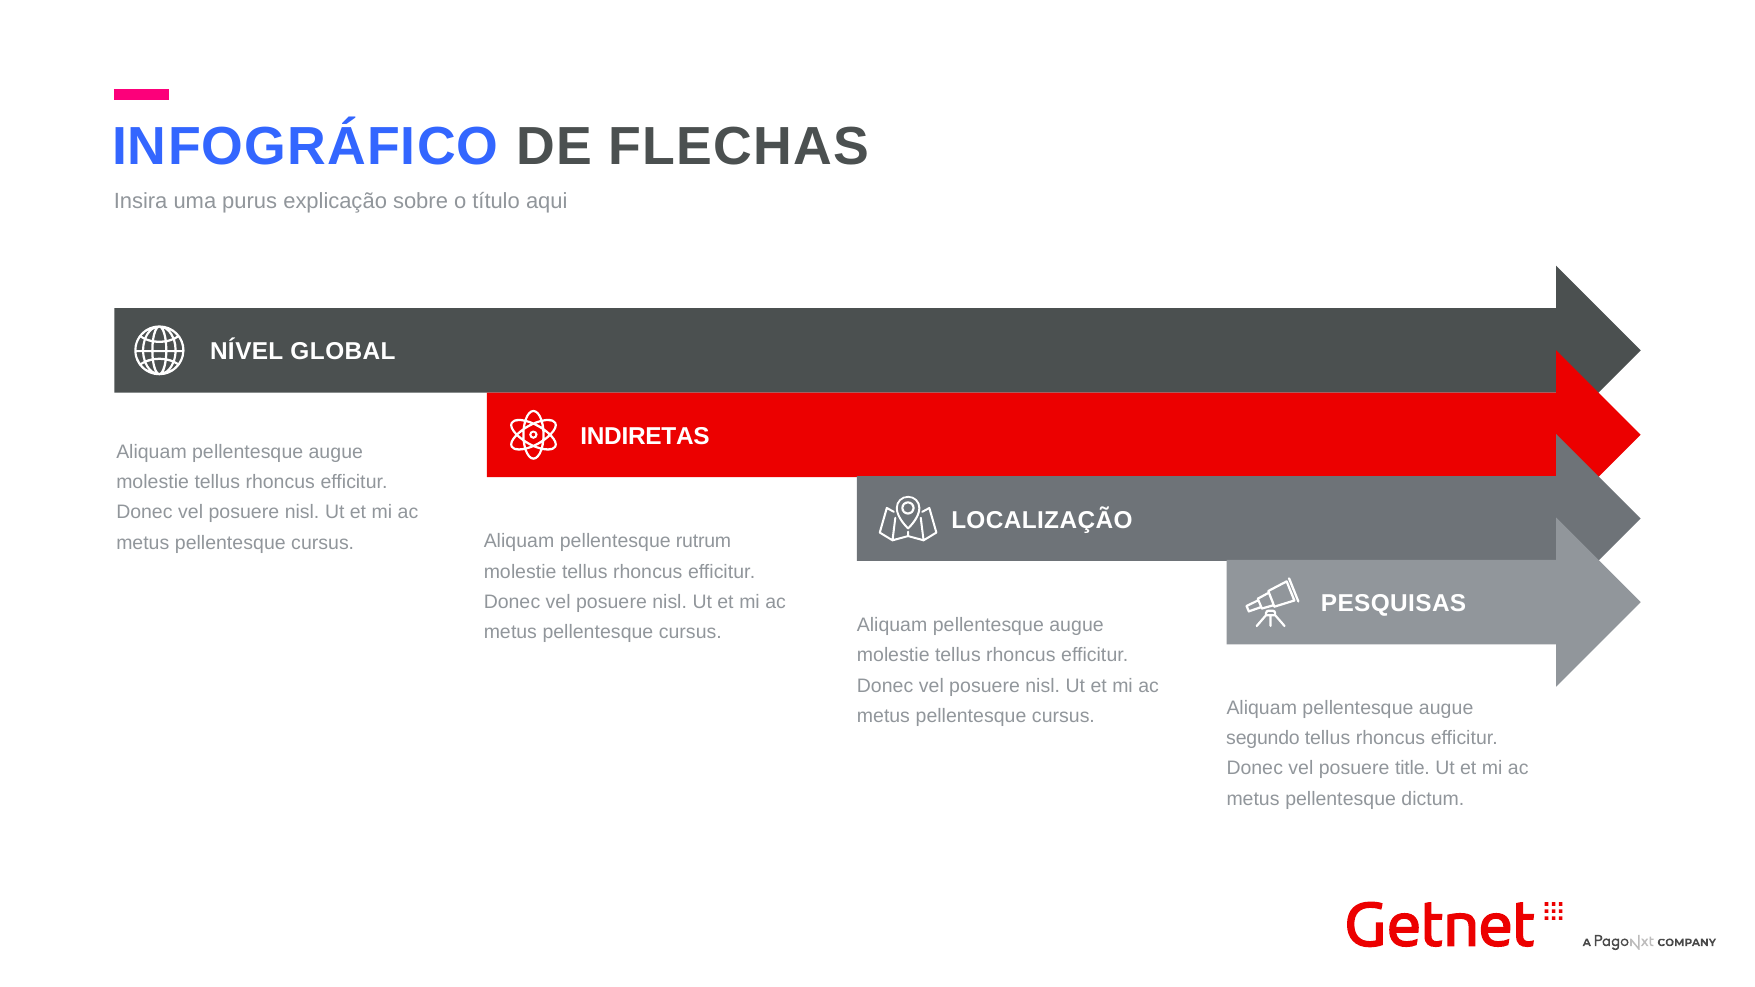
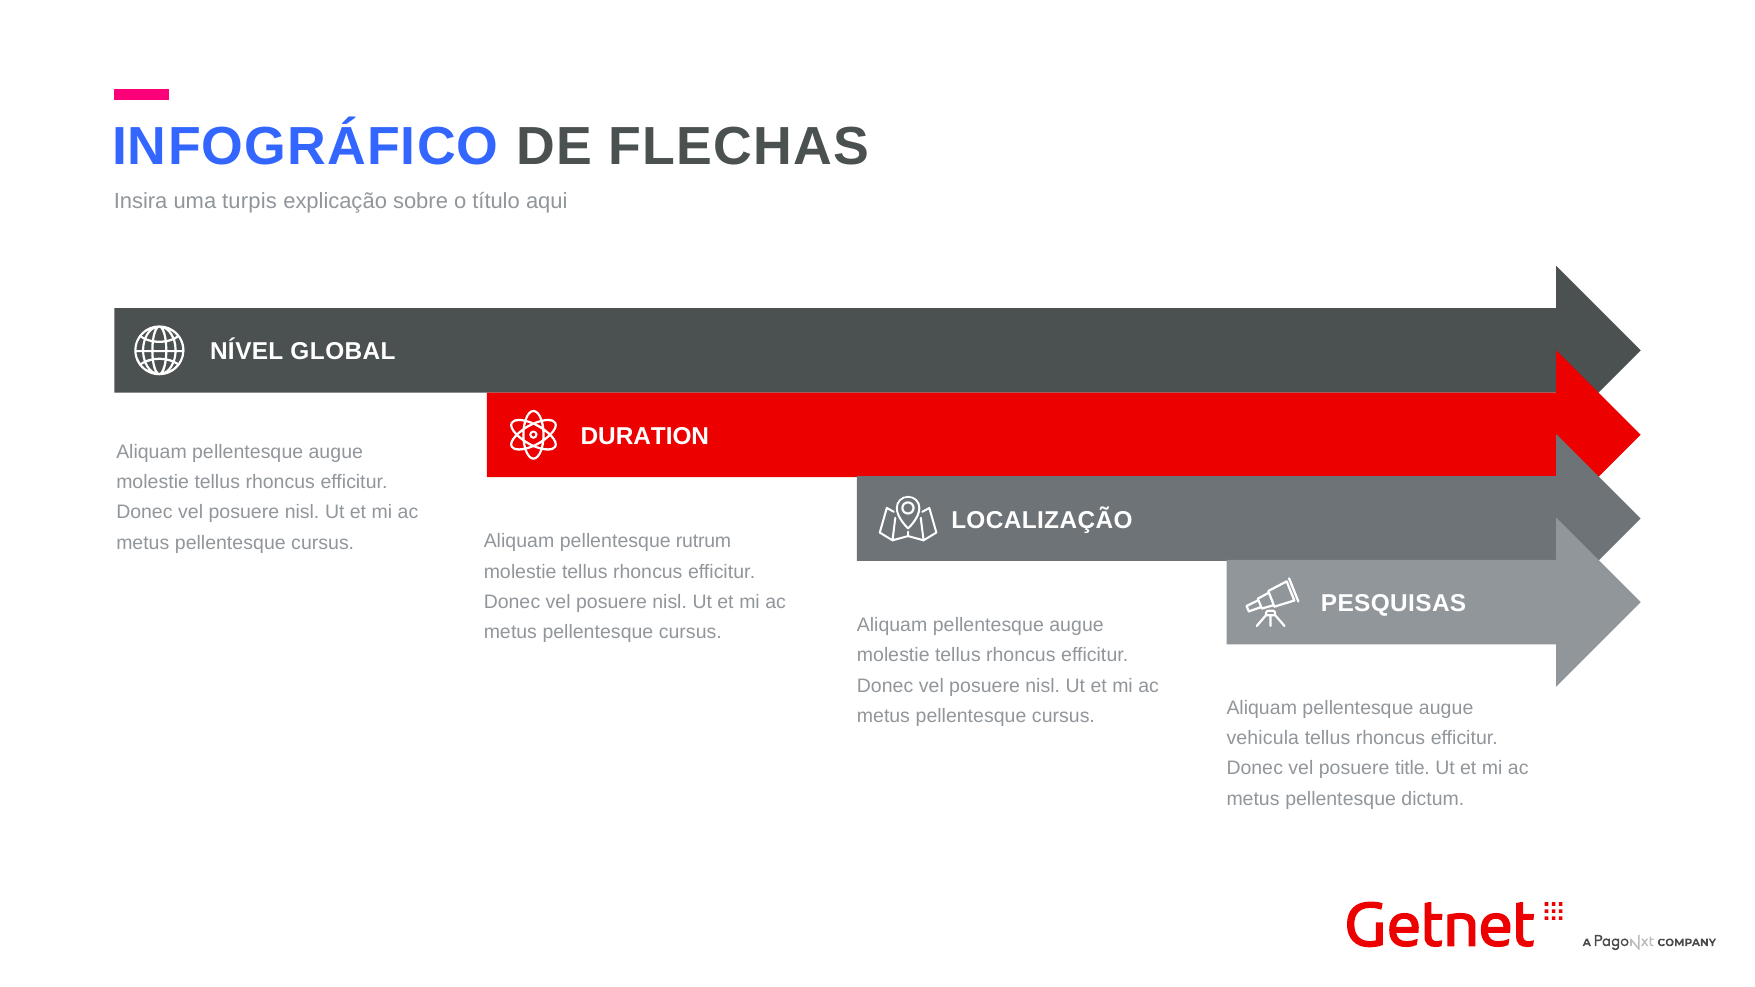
purus: purus -> turpis
INDIRETAS: INDIRETAS -> DURATION
segundo: segundo -> vehicula
